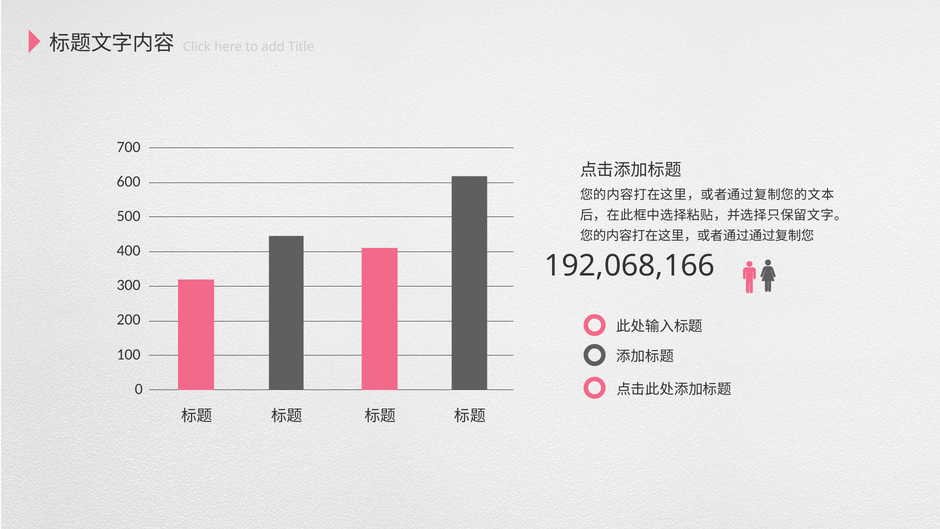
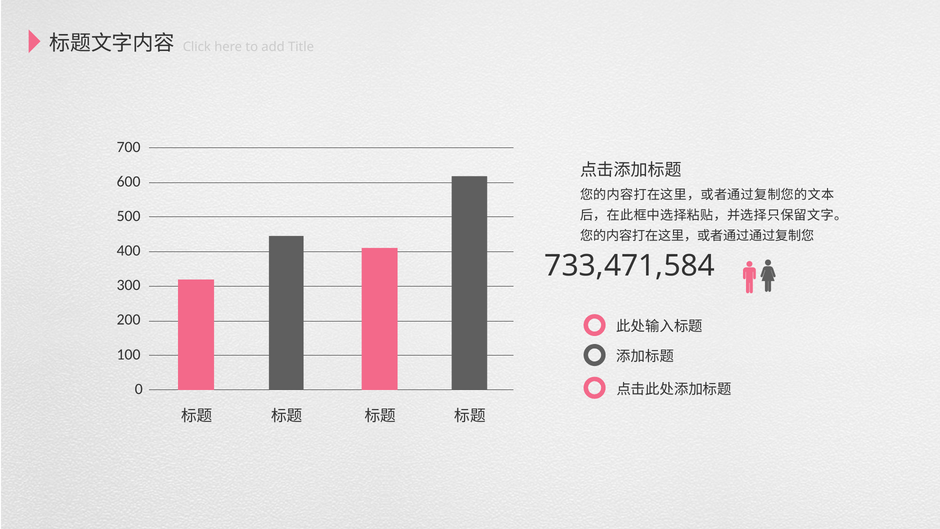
192,068,166: 192,068,166 -> 733,471,584
